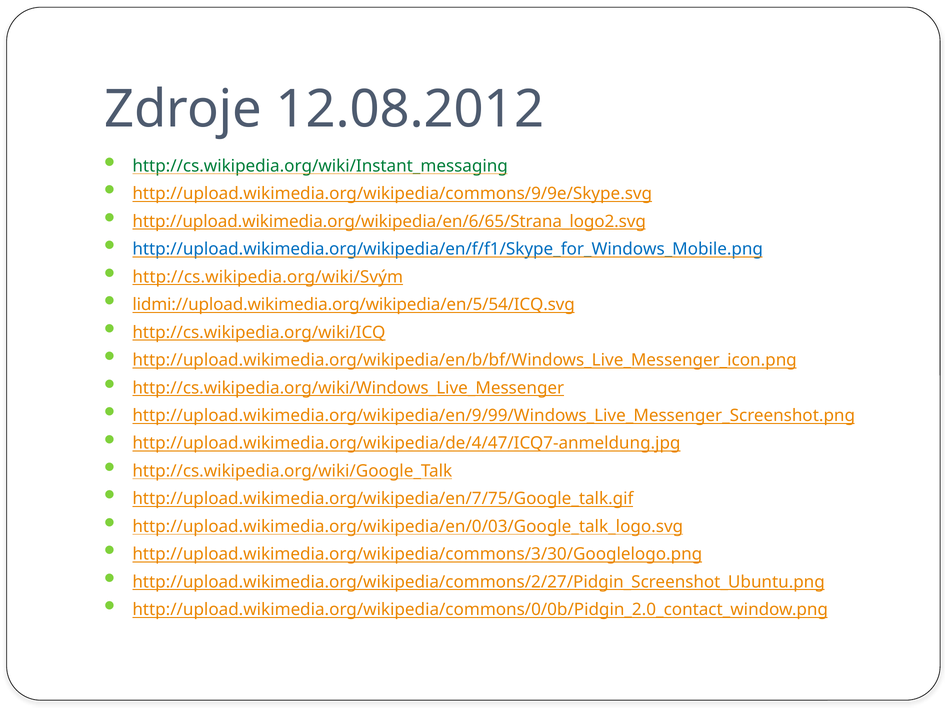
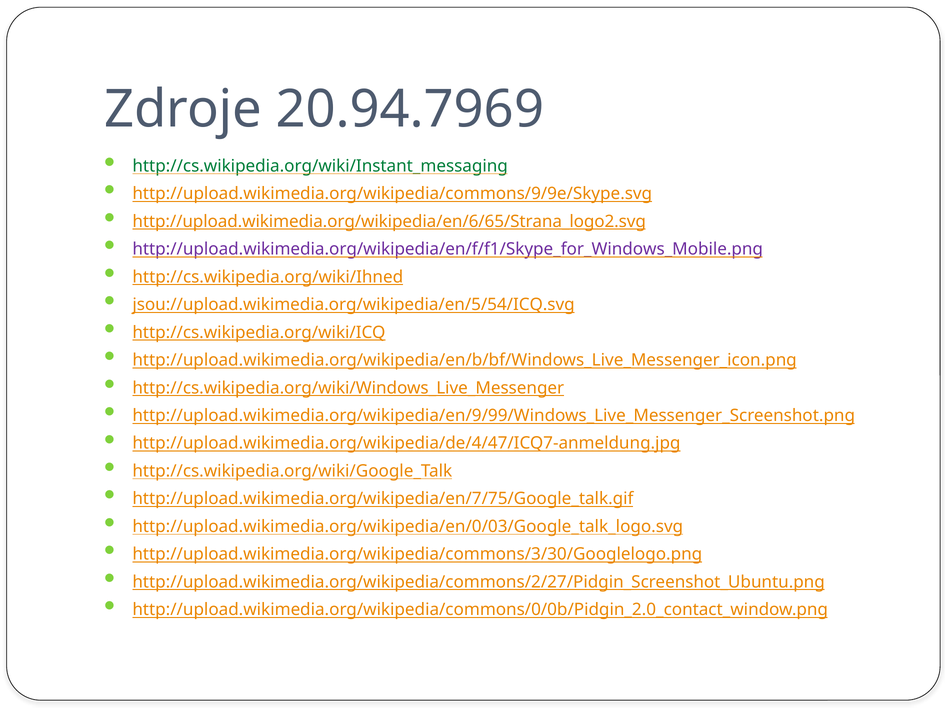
12.08.2012: 12.08.2012 -> 20.94.7969
http://upload.wikimedia.org/wikipedia/en/f/f1/Skype_for_Windows_Mobile.png colour: blue -> purple
http://cs.wikipedia.org/wiki/Svým: http://cs.wikipedia.org/wiki/Svým -> http://cs.wikipedia.org/wiki/Ihned
lidmi://upload.wikimedia.org/wikipedia/en/5/54/ICQ.svg: lidmi://upload.wikimedia.org/wikipedia/en/5/54/ICQ.svg -> jsou://upload.wikimedia.org/wikipedia/en/5/54/ICQ.svg
